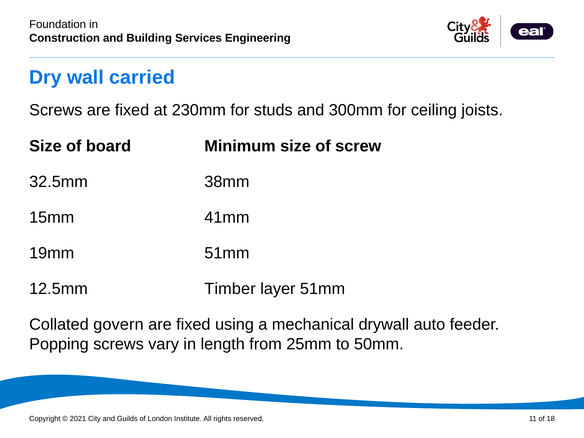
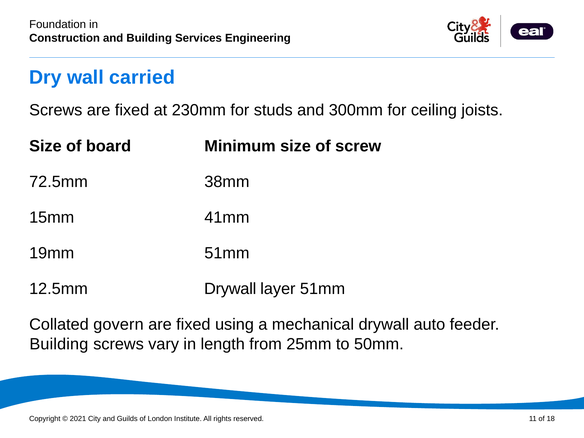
32.5mm: 32.5mm -> 72.5mm
12.5mm Timber: Timber -> Drywall
Popping at (59, 344): Popping -> Building
